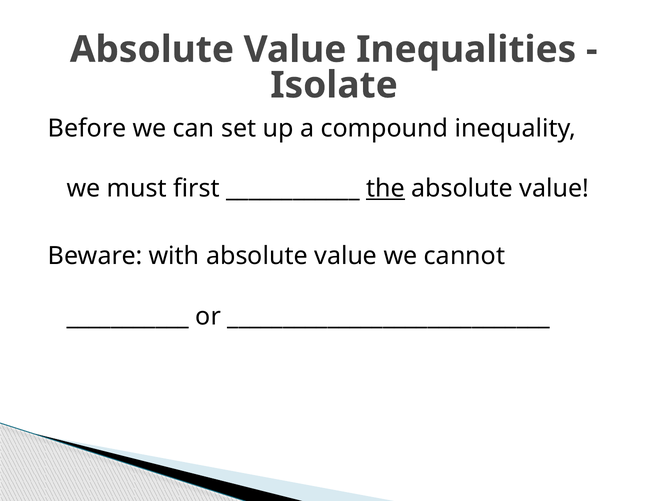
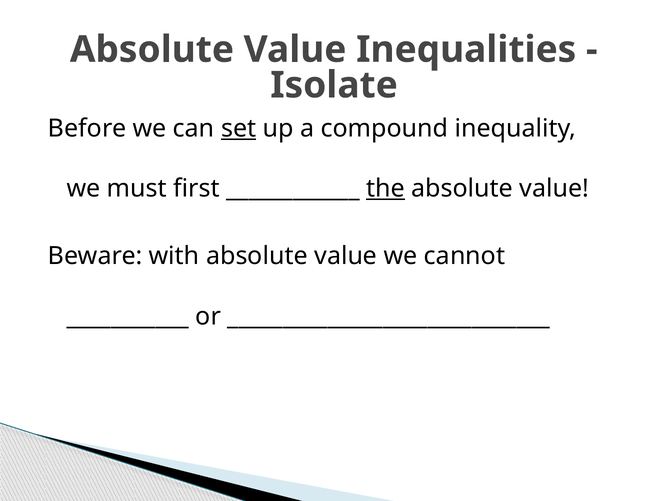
set underline: none -> present
